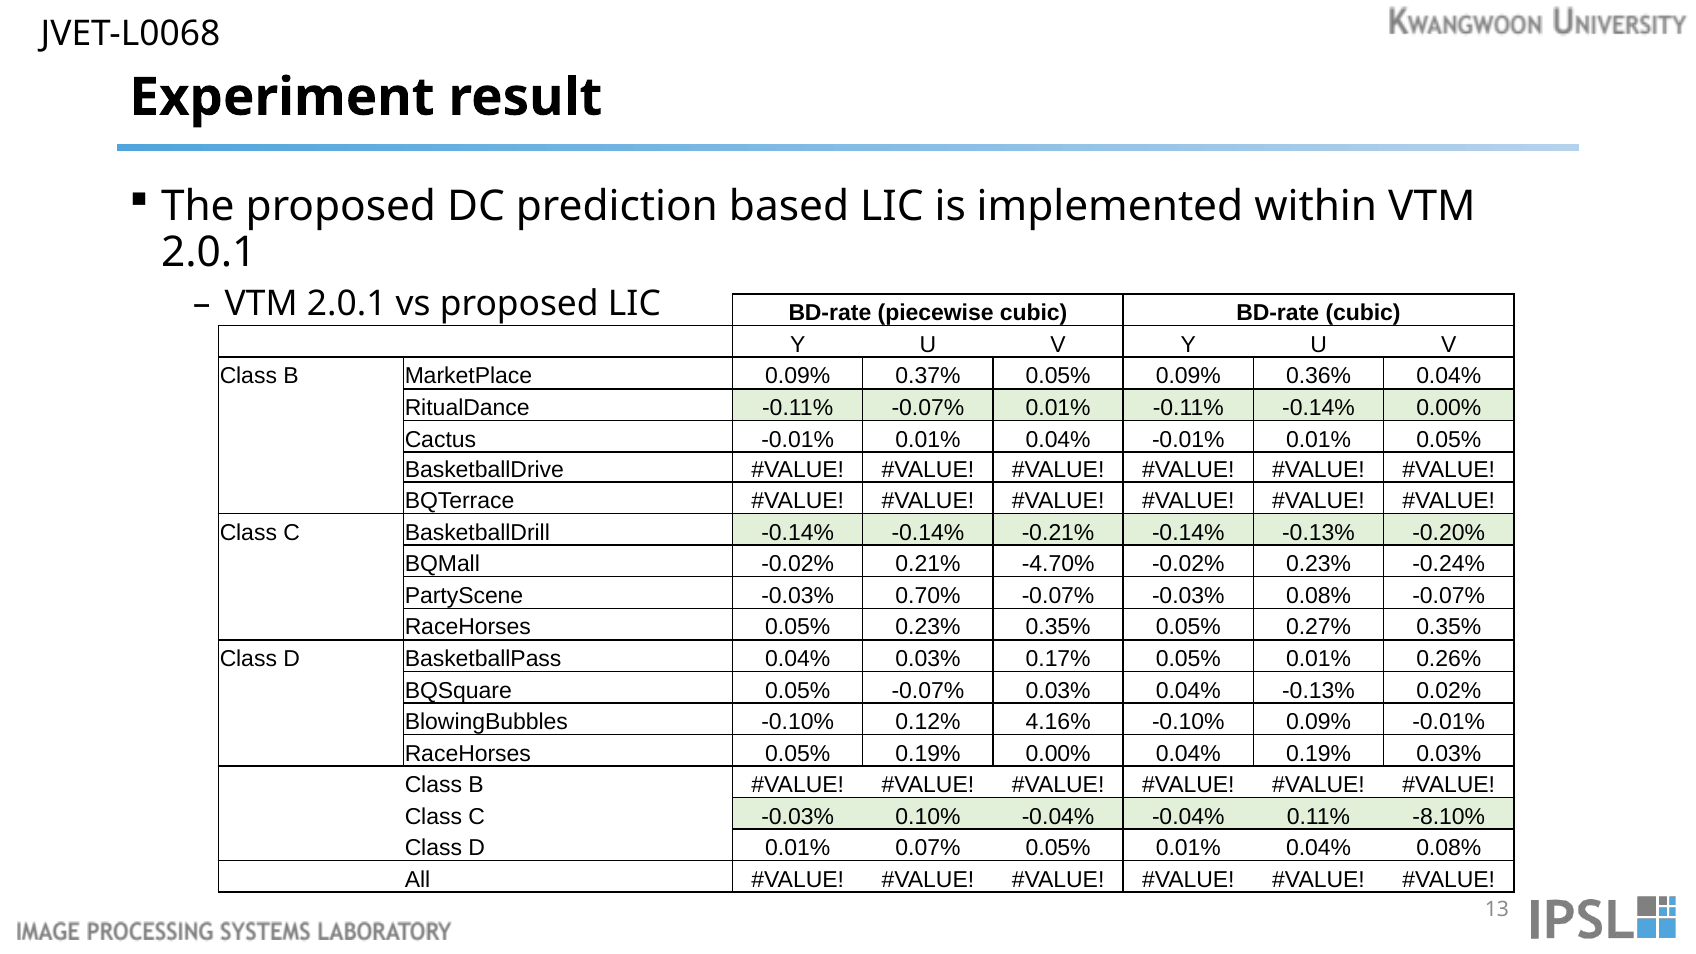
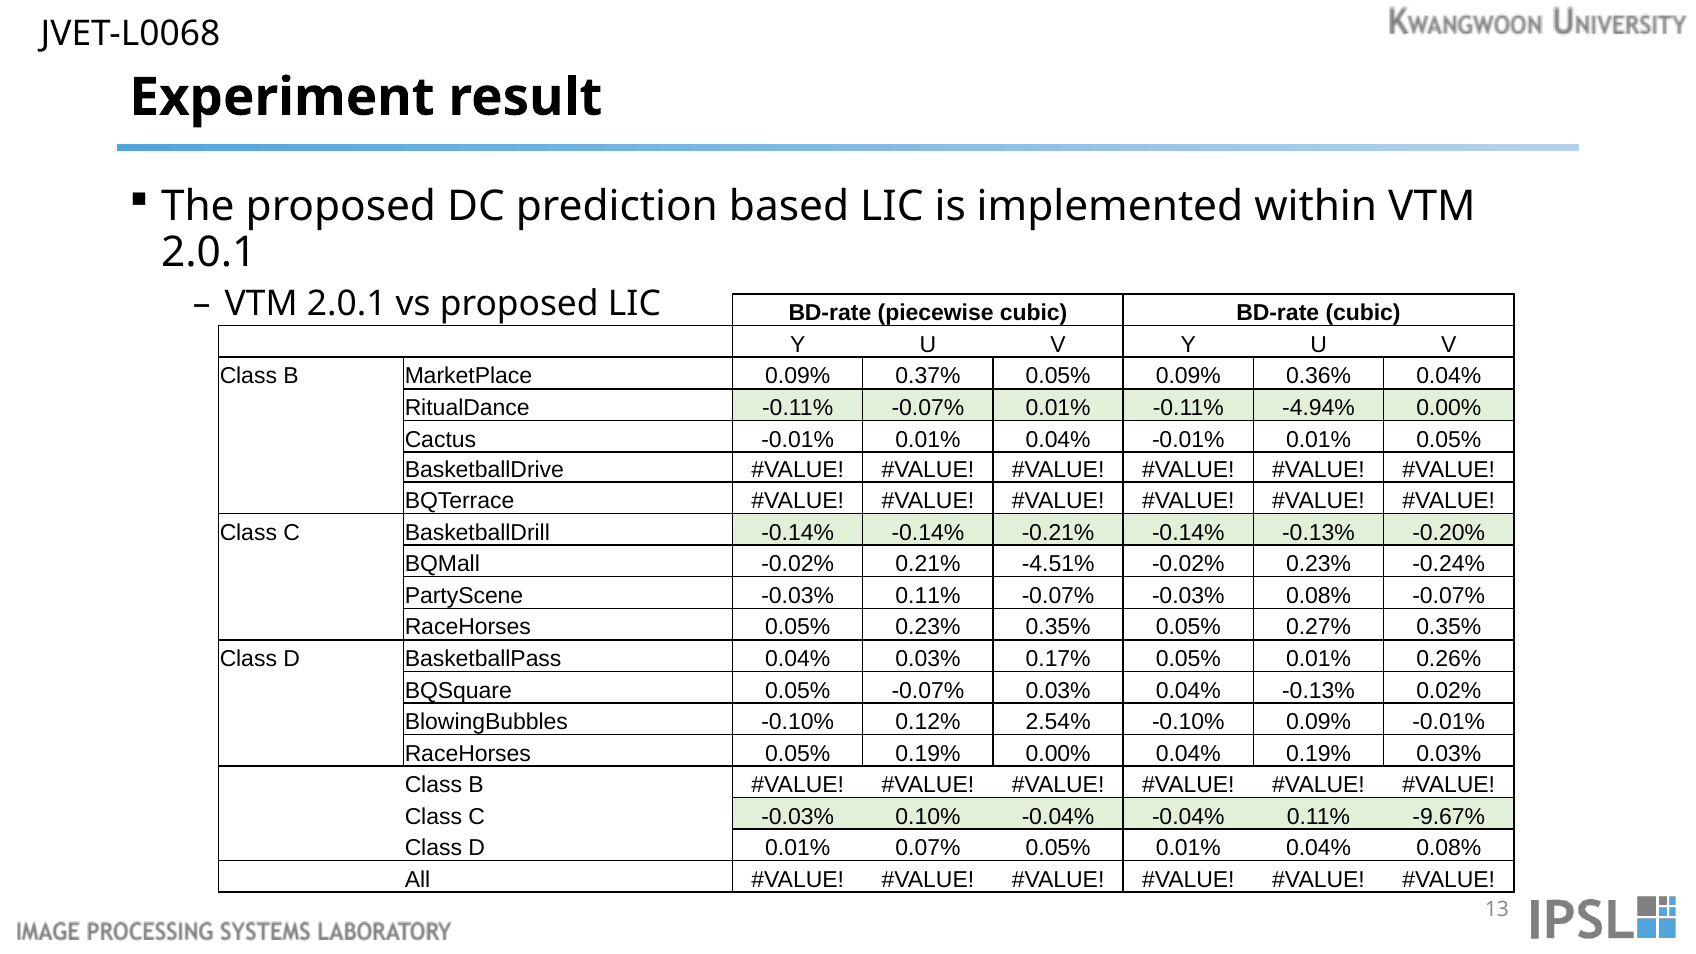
-0.11% -0.14%: -0.14% -> -4.94%
-4.70%: -4.70% -> -4.51%
-0.03% 0.70%: 0.70% -> 0.11%
4.16%: 4.16% -> 2.54%
-8.10%: -8.10% -> -9.67%
